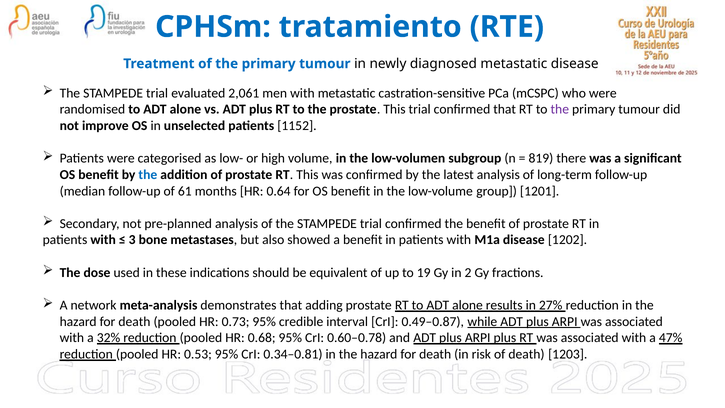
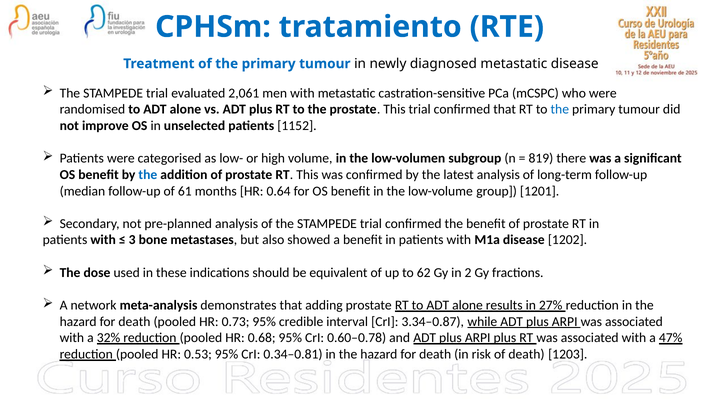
the at (560, 109) colour: purple -> blue
19: 19 -> 62
0.49–0.87: 0.49–0.87 -> 3.34–0.87
